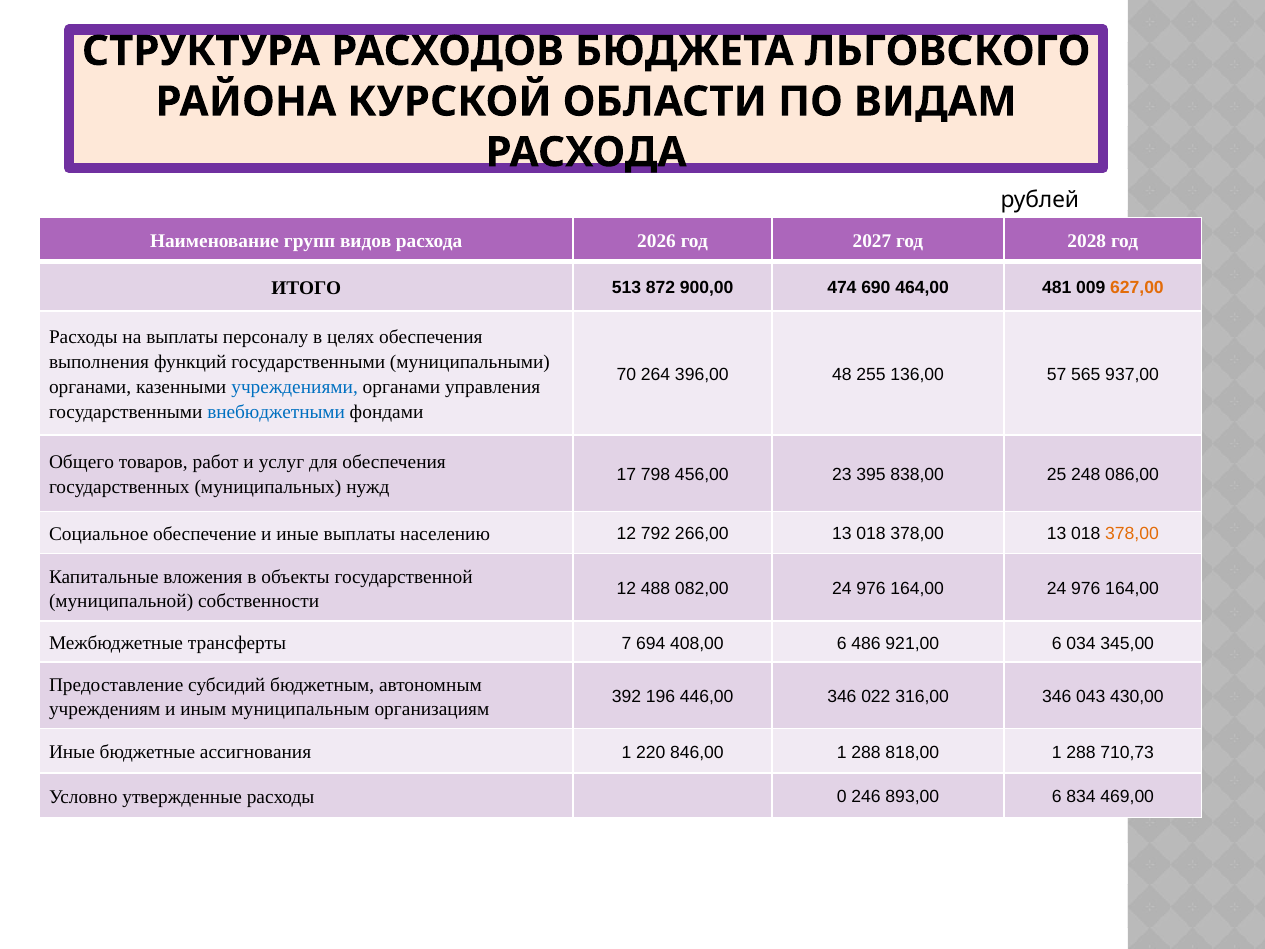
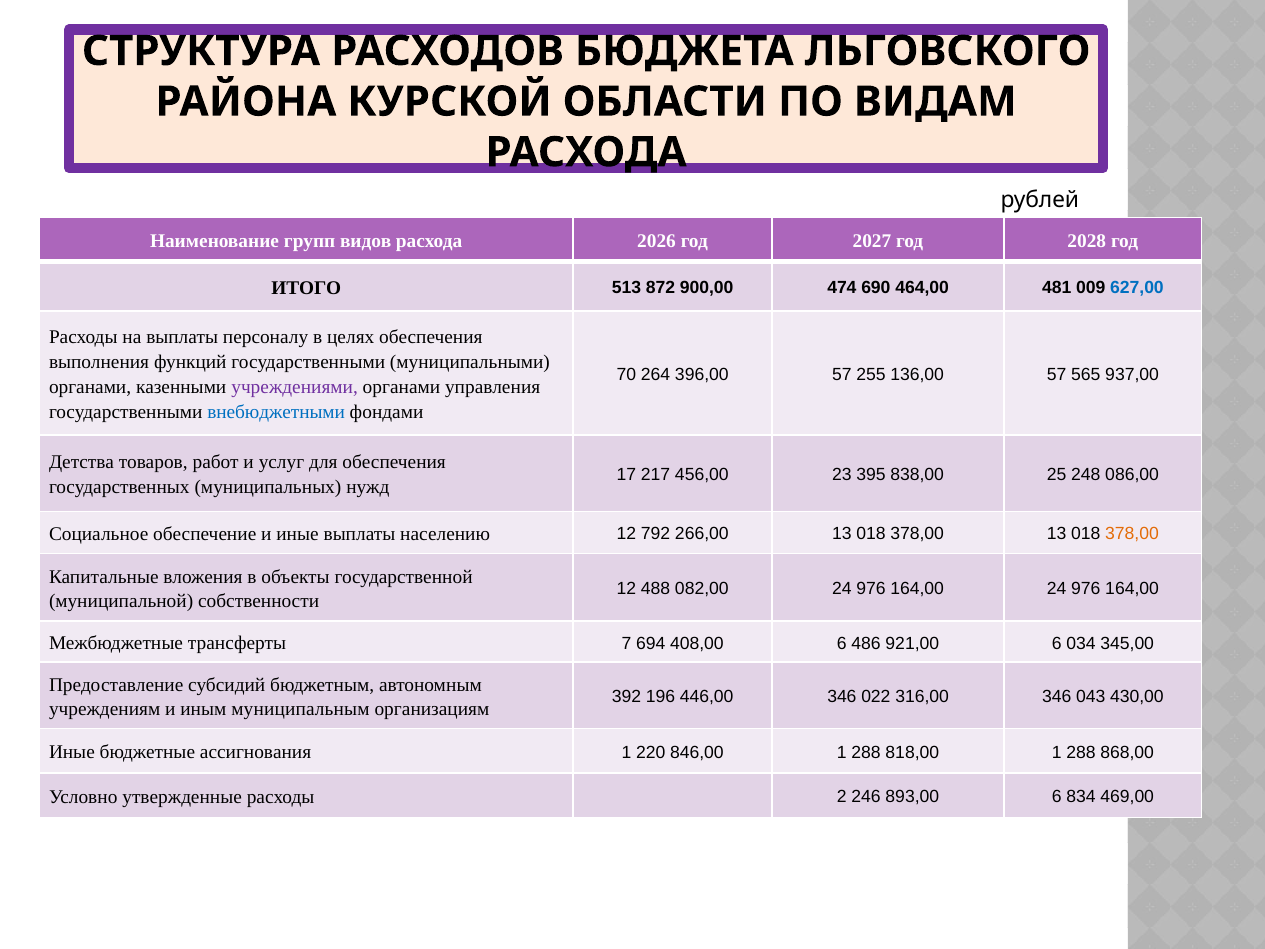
627,00 colour: orange -> blue
396,00 48: 48 -> 57
учреждениями colour: blue -> purple
Общего: Общего -> Детства
798: 798 -> 217
710,73: 710,73 -> 868,00
0: 0 -> 2
